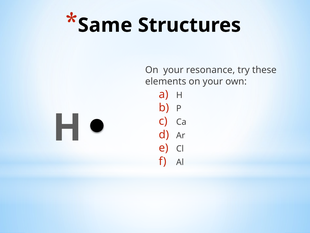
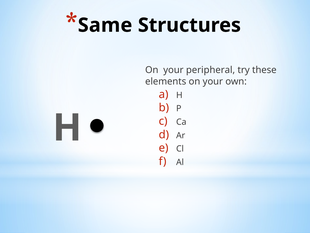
resonance: resonance -> peripheral
